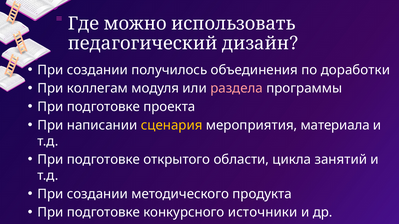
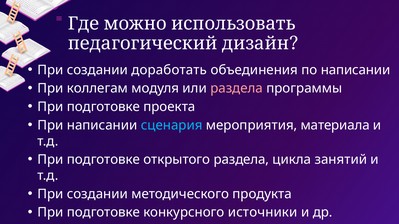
получилось: получилось -> доработать
по доработки: доработки -> написании
сценария colour: yellow -> light blue
открытого области: области -> раздела
